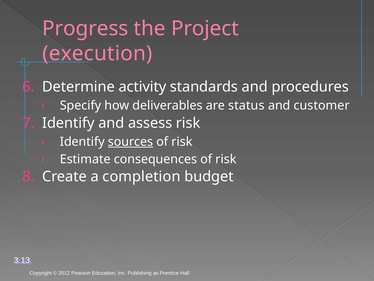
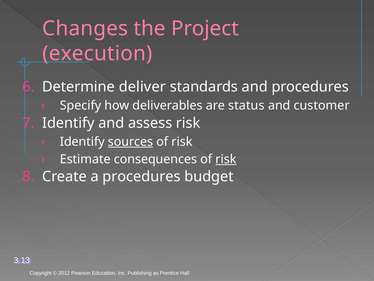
Progress: Progress -> Changes
activity: activity -> deliver
risk at (226, 159) underline: none -> present
a completion: completion -> procedures
